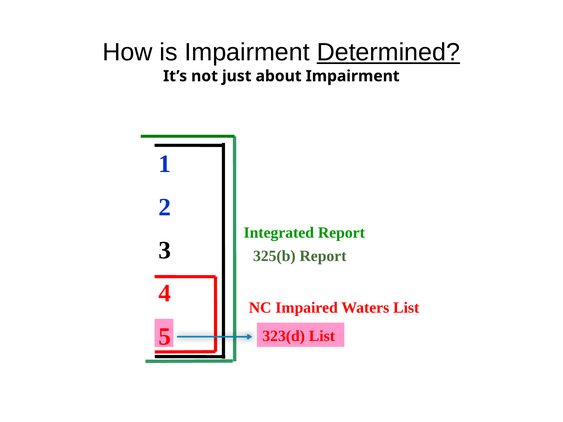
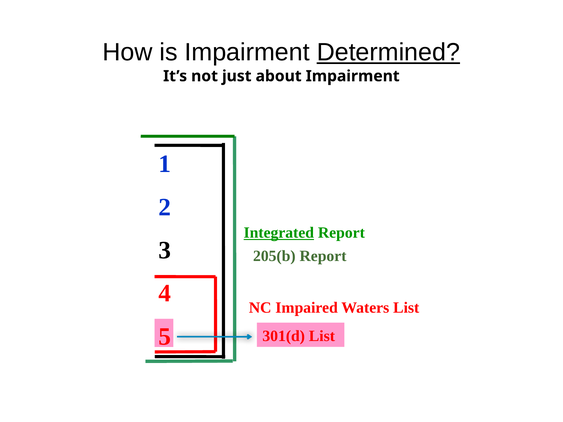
Integrated underline: none -> present
325(b: 325(b -> 205(b
323(d: 323(d -> 301(d
